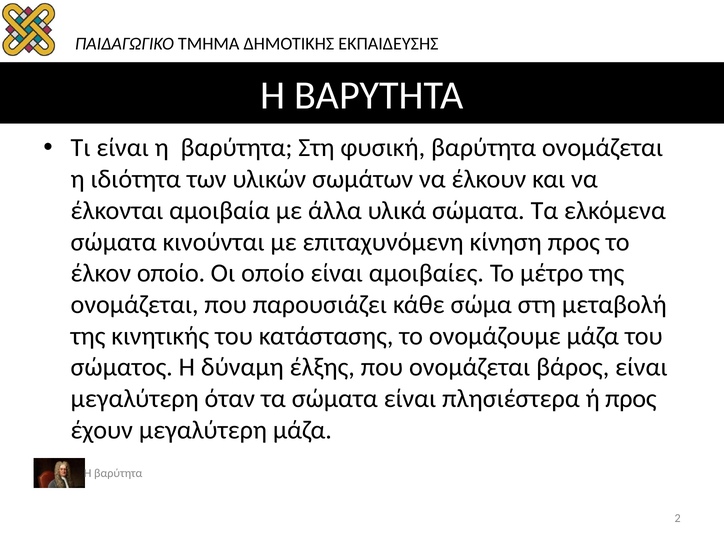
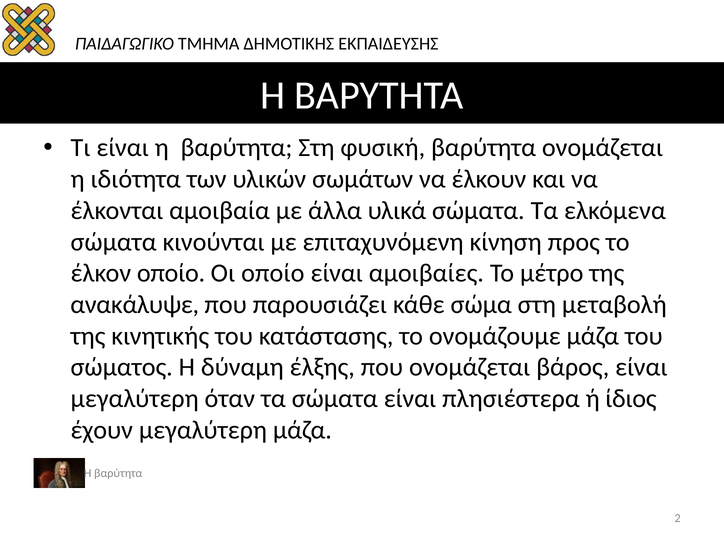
ονομάζεται at (135, 305): ονομάζεται -> ανακάλυψε
ή προς: προς -> ίδιος
